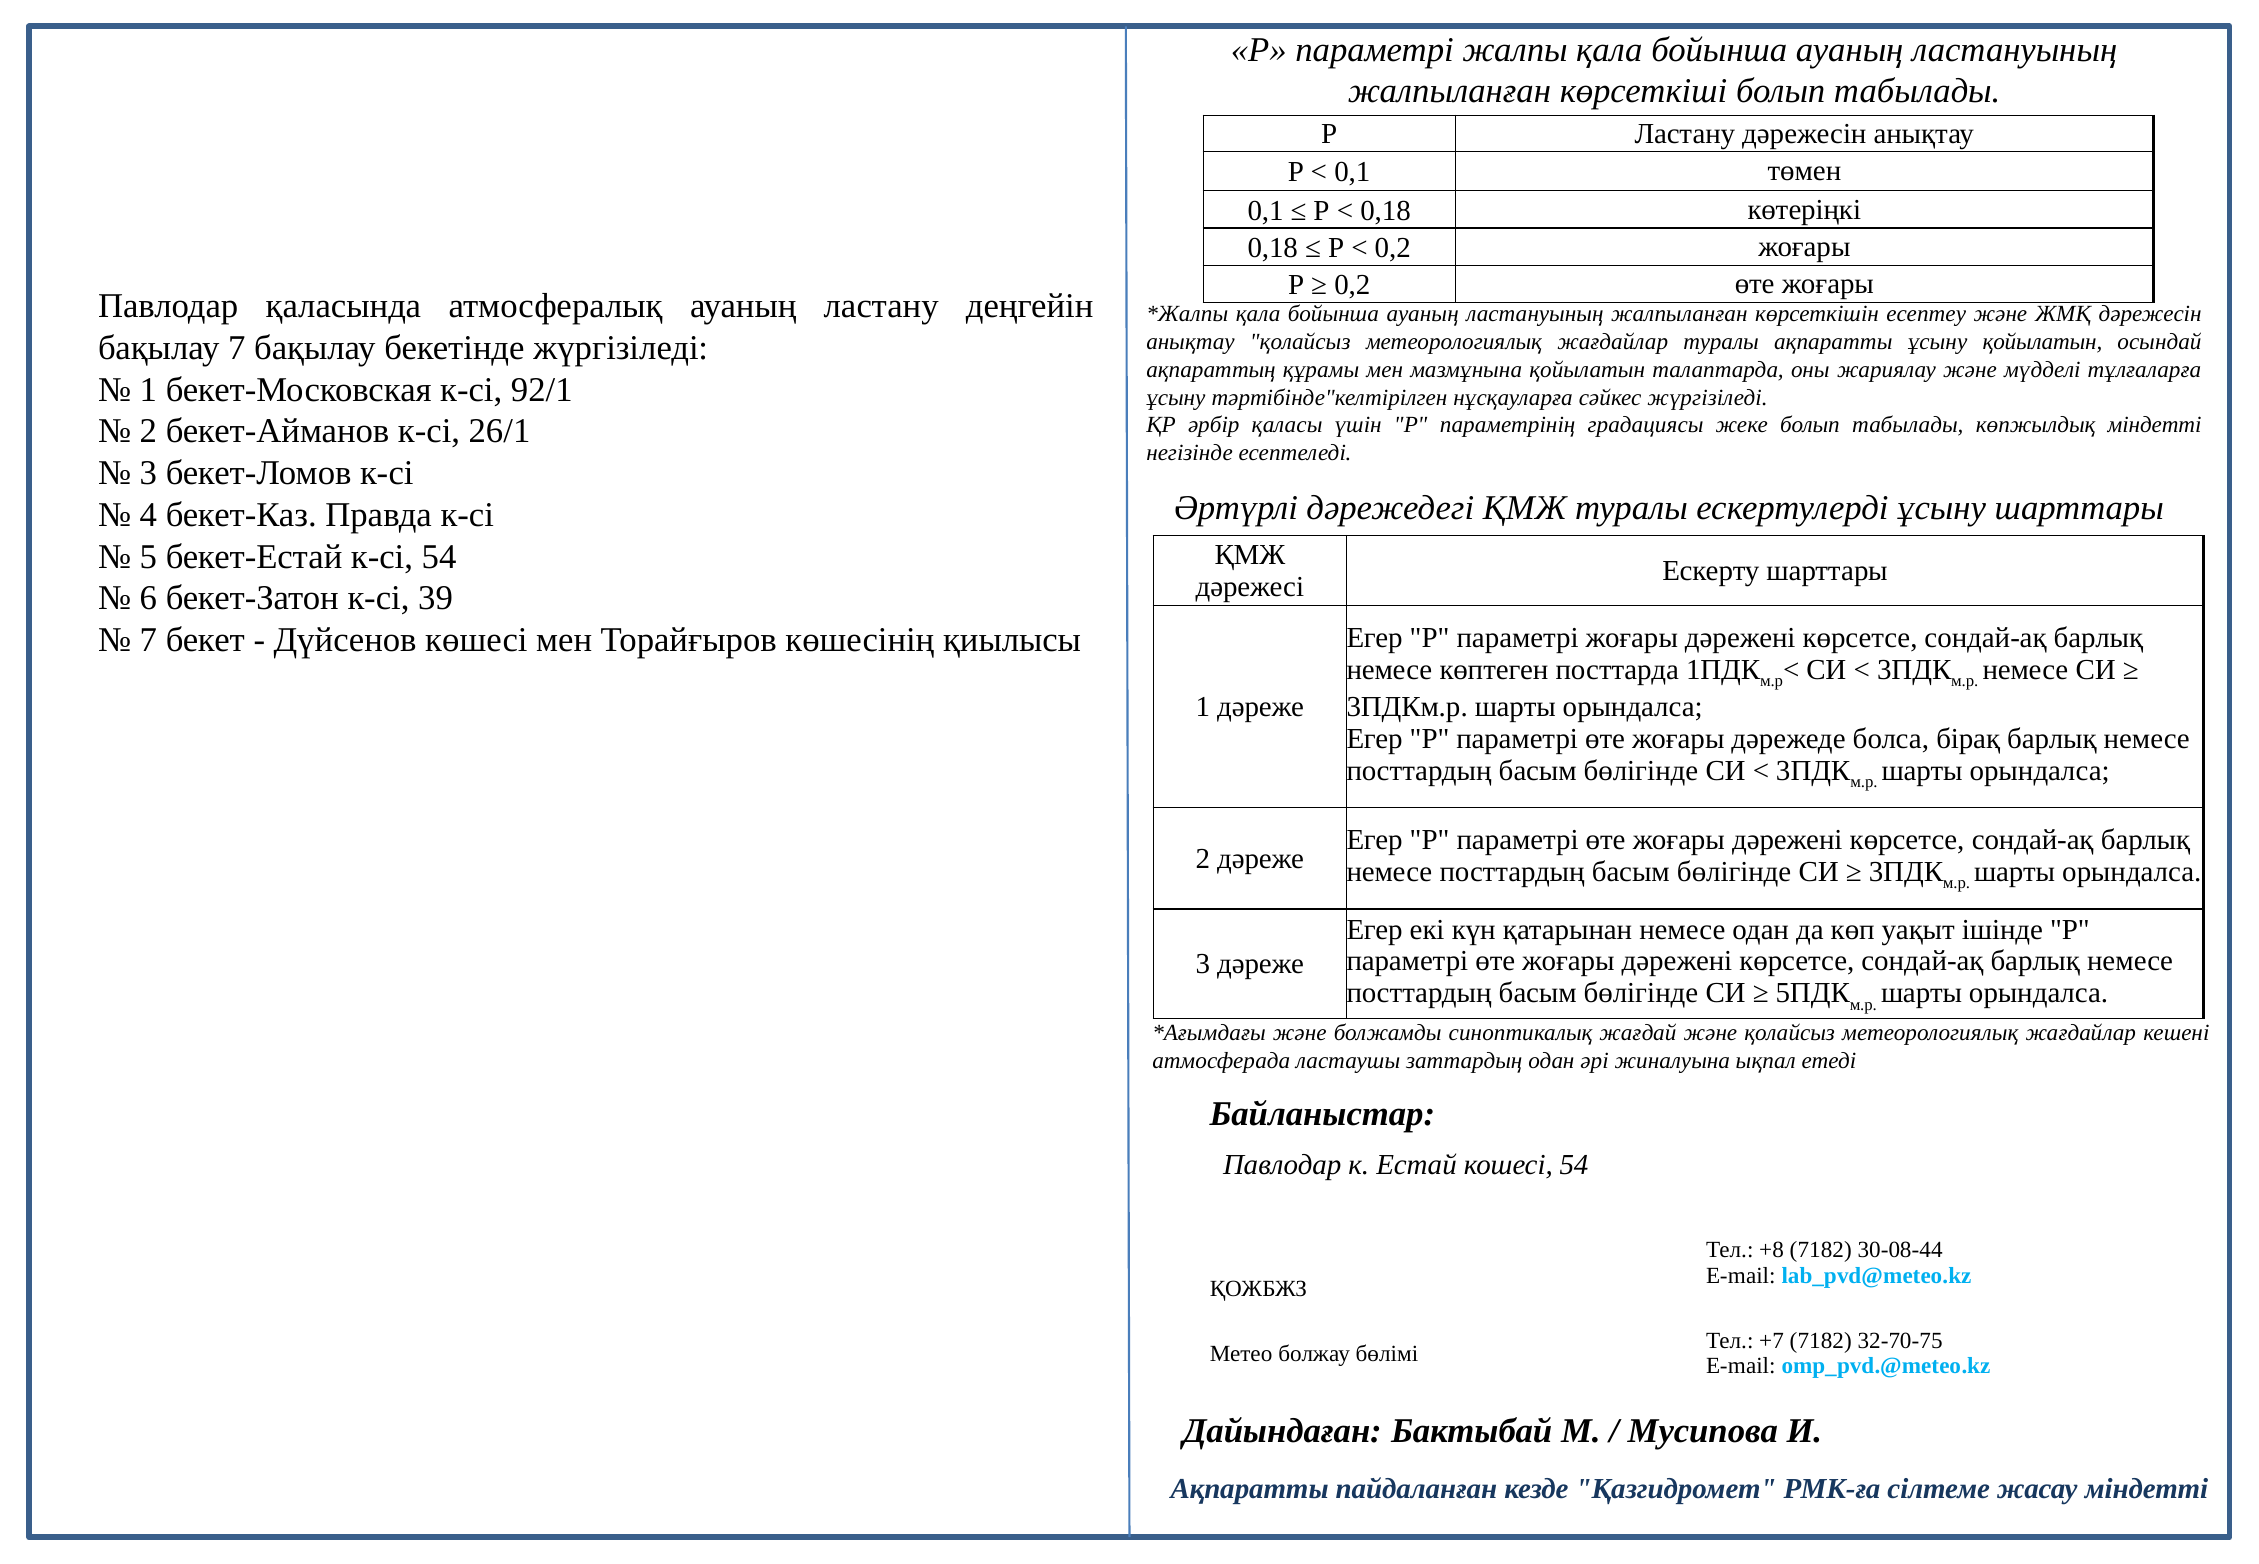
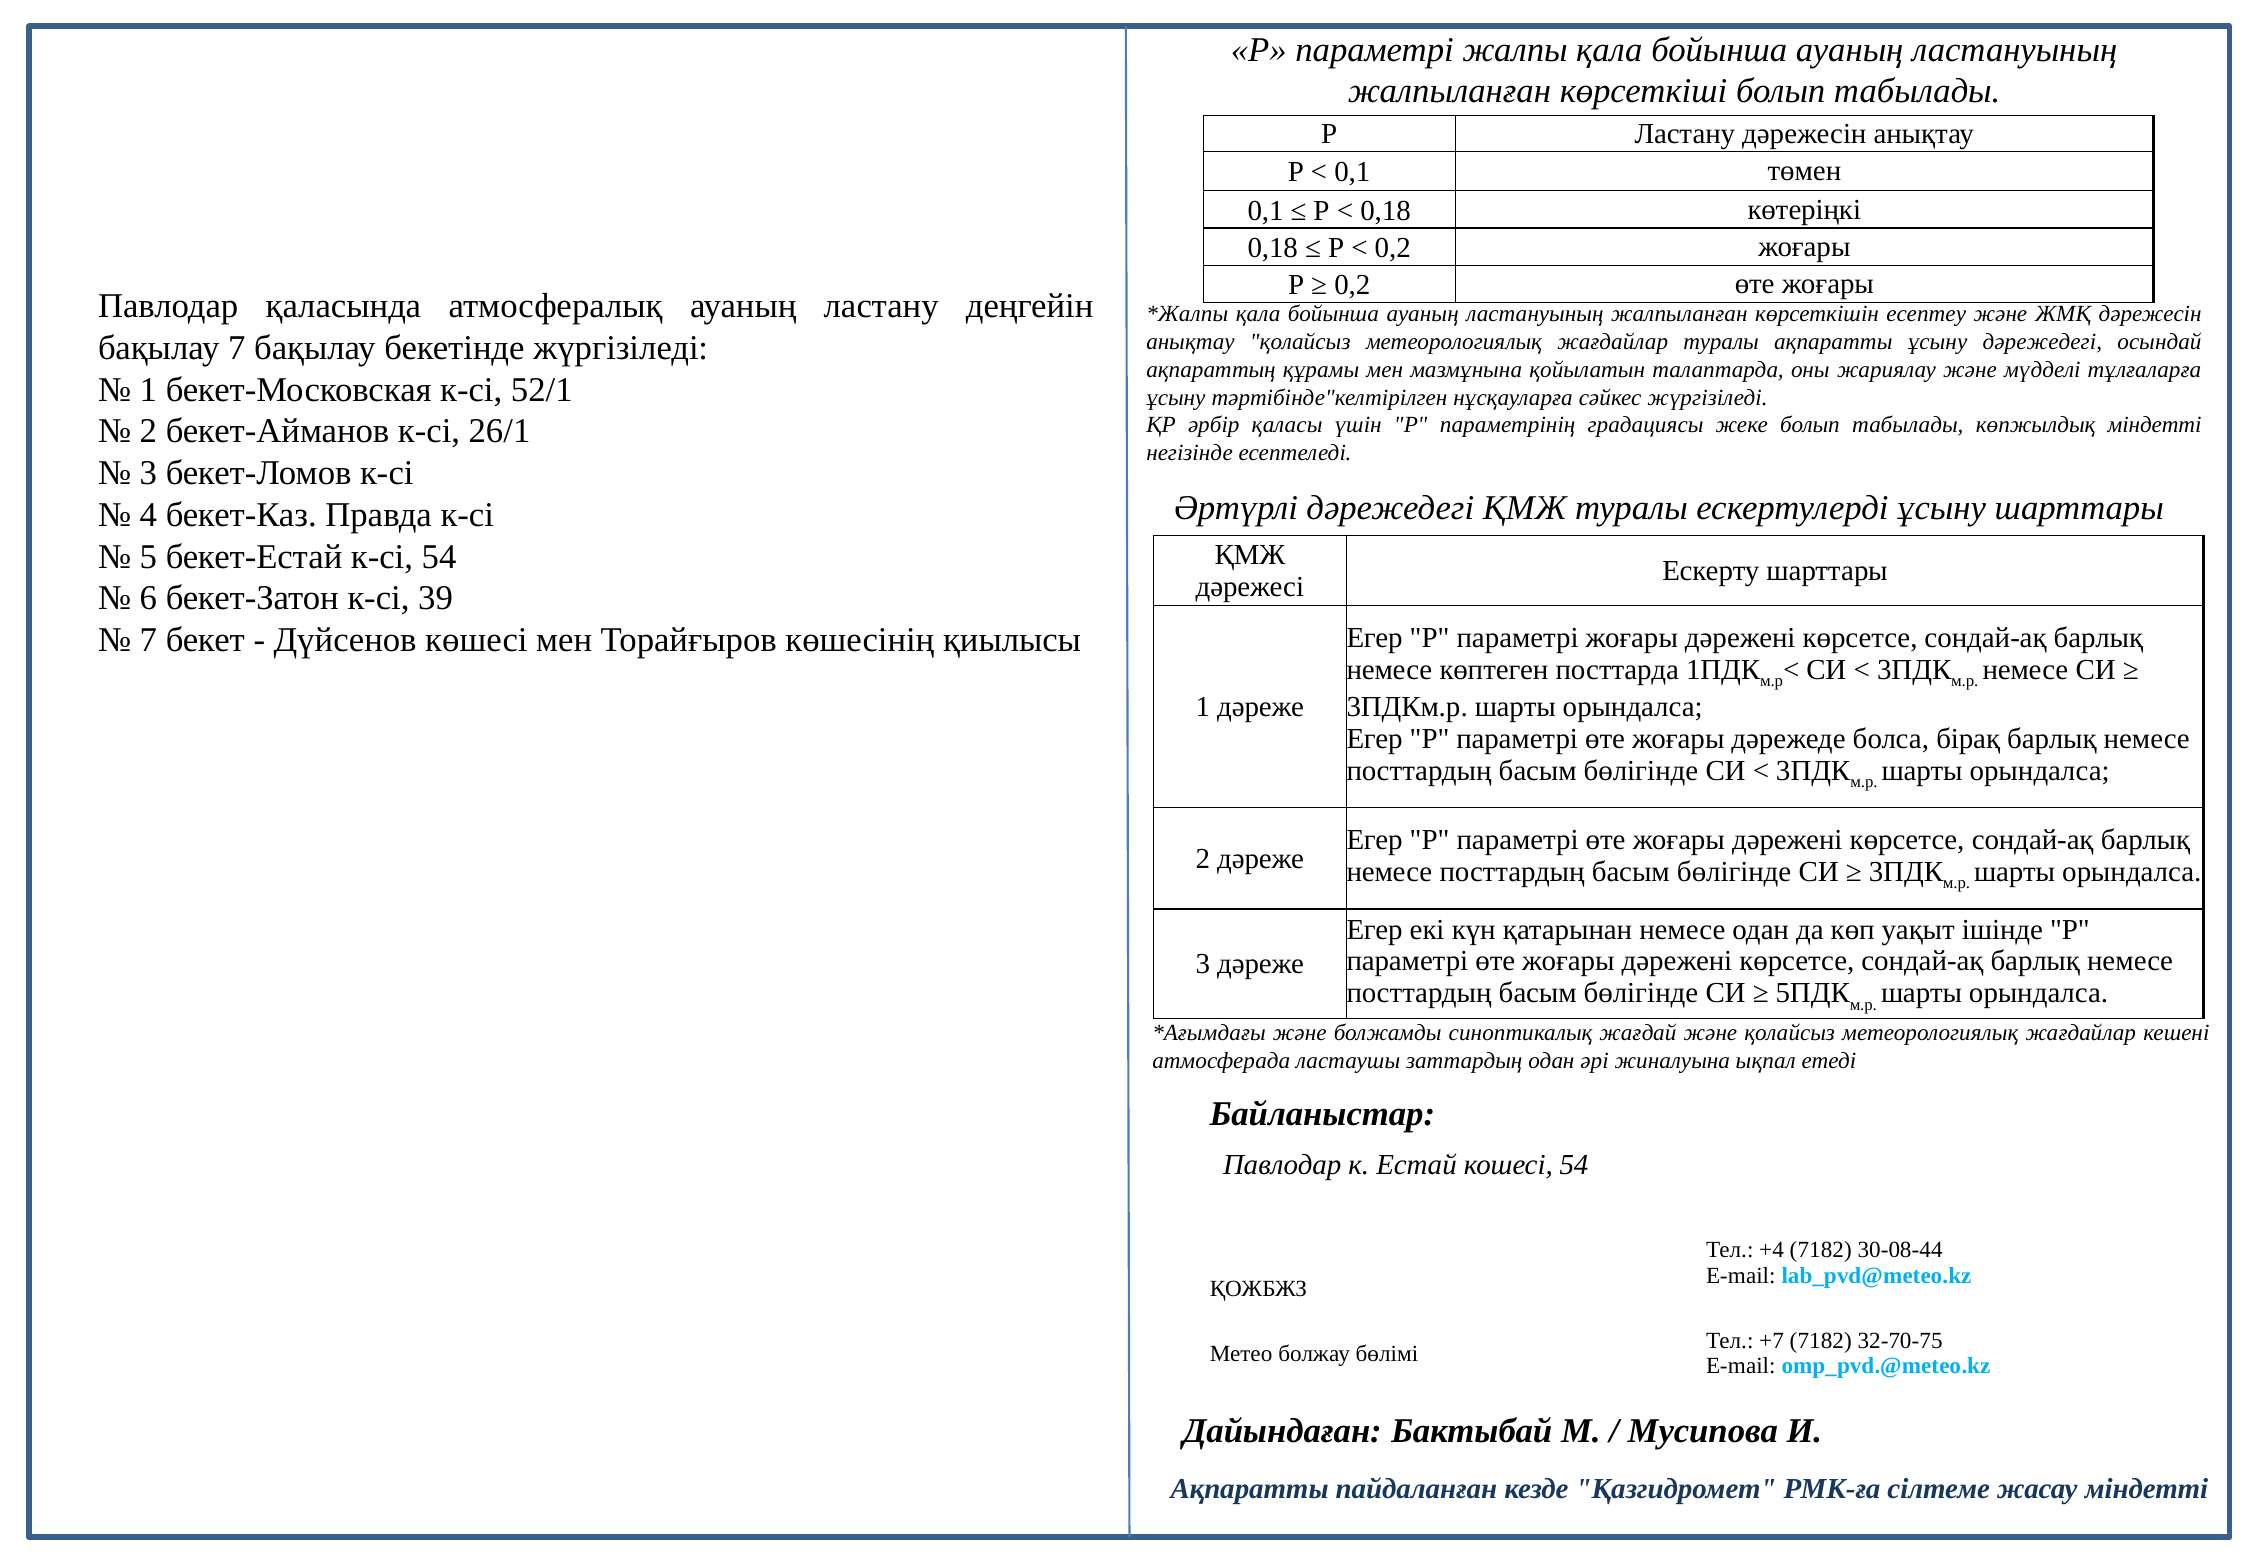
ұсыну қойылатын: қойылатын -> дәрежедегі
92/1: 92/1 -> 52/1
+8: +8 -> +4
